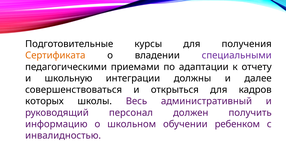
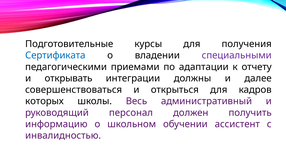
Сертификата colour: orange -> blue
школьную: школьную -> открывать
ребенком: ребенком -> ассистент
